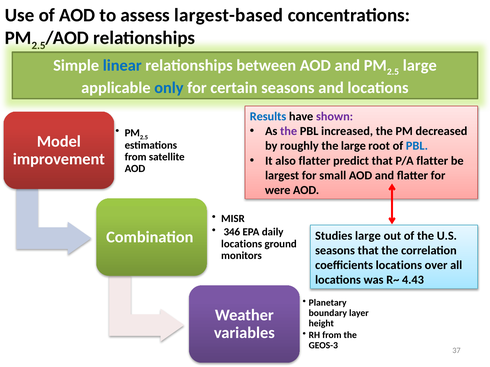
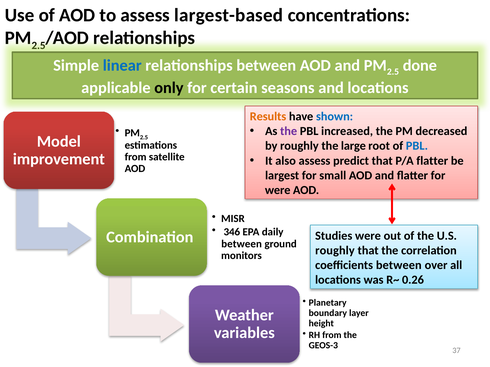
large at (420, 66): large -> done
only colour: blue -> black
Results colour: blue -> orange
shown colour: purple -> blue
also flatter: flatter -> assess
Studies large: large -> were
locations at (242, 244): locations -> between
seasons at (335, 251): seasons -> roughly
coefficients locations: locations -> between
4.43: 4.43 -> 0.26
